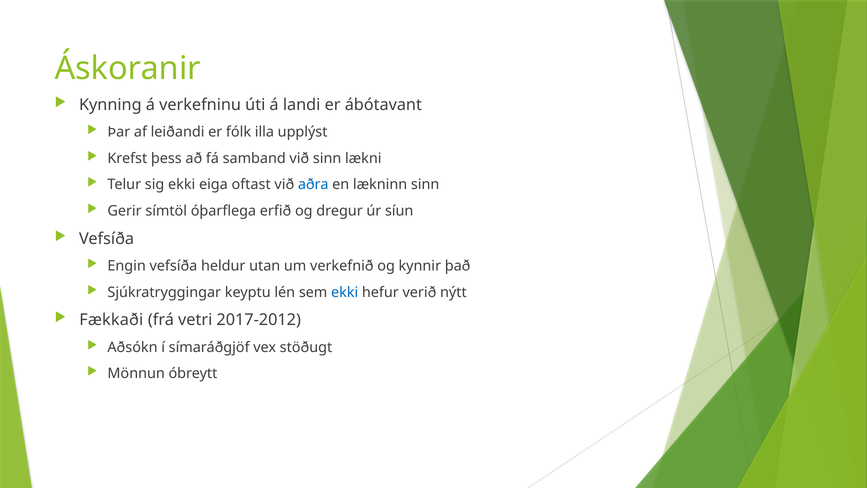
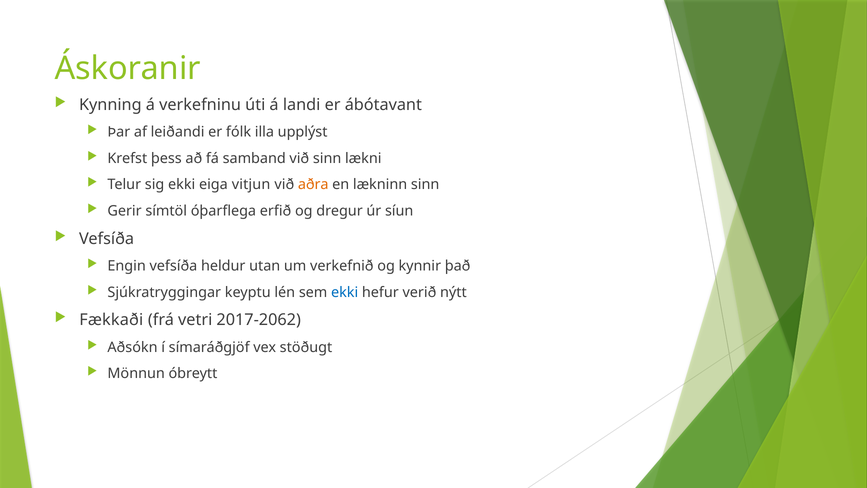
oftast: oftast -> vitjun
aðra colour: blue -> orange
2017-2012: 2017-2012 -> 2017-2062
